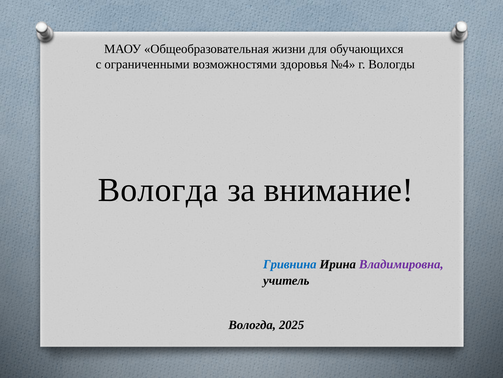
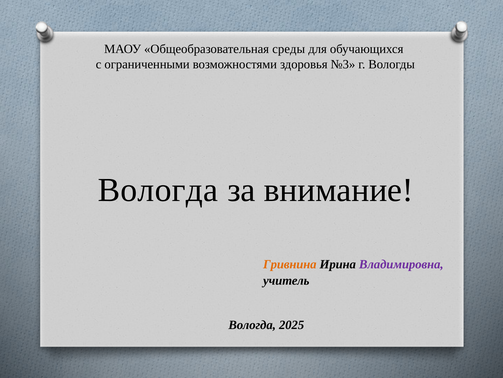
жизни: жизни -> среды
№4: №4 -> №3
Гривнина colour: blue -> orange
